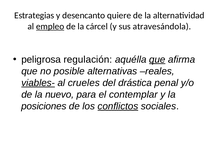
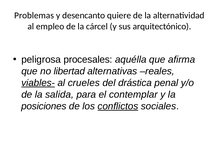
Estrategias: Estrategias -> Problemas
empleo underline: present -> none
atravesándola: atravesándola -> arquitectónico
regulación: regulación -> procesales
que at (157, 60) underline: present -> none
posible: posible -> libertad
nuevo: nuevo -> salida
